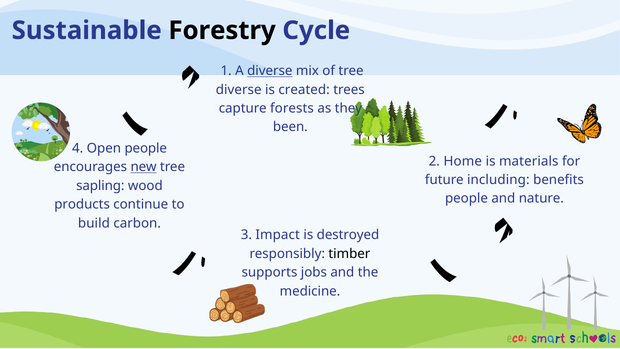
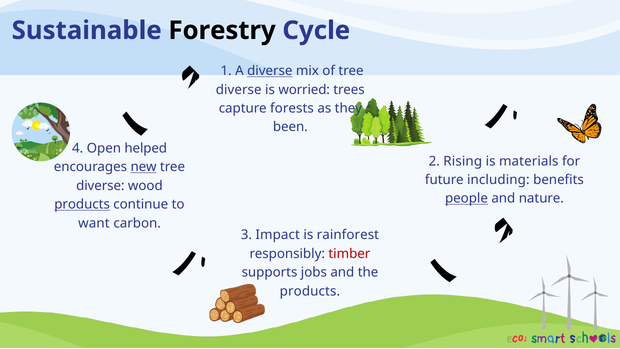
created: created -> worried
Open people: people -> helped
Home: Home -> Rising
sapling at (100, 186): sapling -> diverse
people at (466, 198) underline: none -> present
products at (82, 204) underline: none -> present
build: build -> want
destroyed: destroyed -> rainforest
timber colour: black -> red
medicine at (310, 291): medicine -> products
